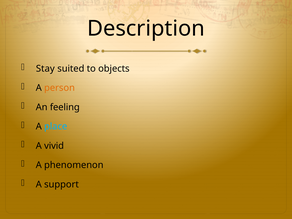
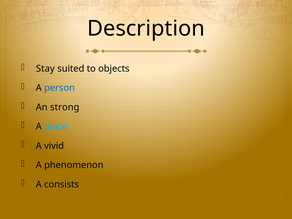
person colour: orange -> blue
feeling: feeling -> strong
support: support -> consists
